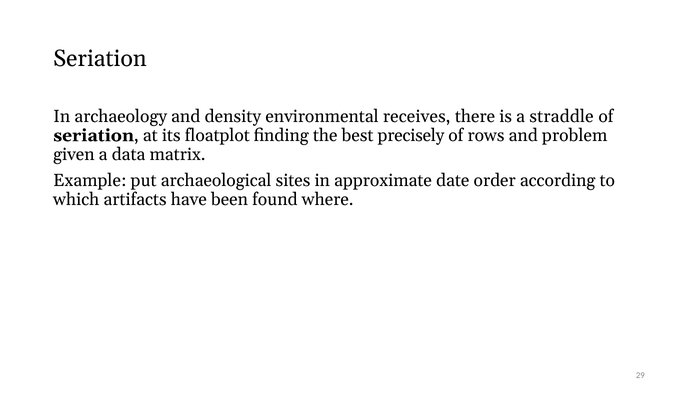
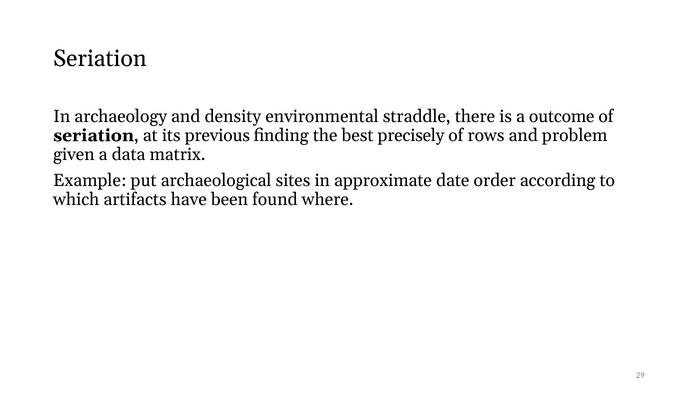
receives: receives -> straddle
straddle: straddle -> outcome
floatplot: floatplot -> previous
